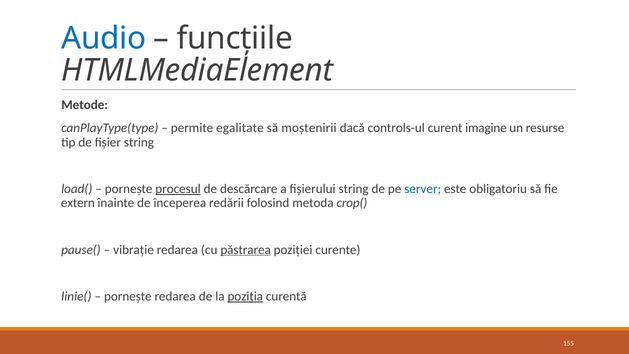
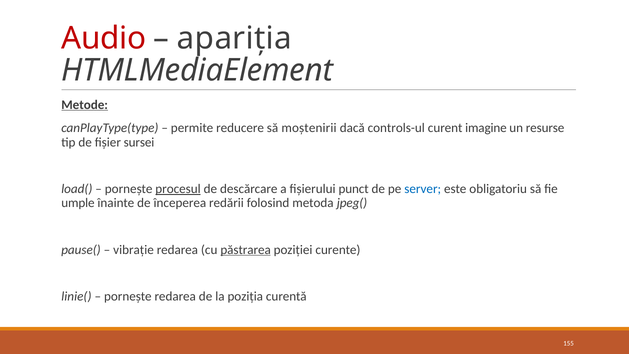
Audio colour: blue -> red
funcțiile: funcțiile -> apariția
Metode underline: none -> present
egalitate: egalitate -> reducere
fișier string: string -> sursei
fișierului string: string -> punct
extern: extern -> umple
crop(: crop( -> jpeg(
poziția underline: present -> none
